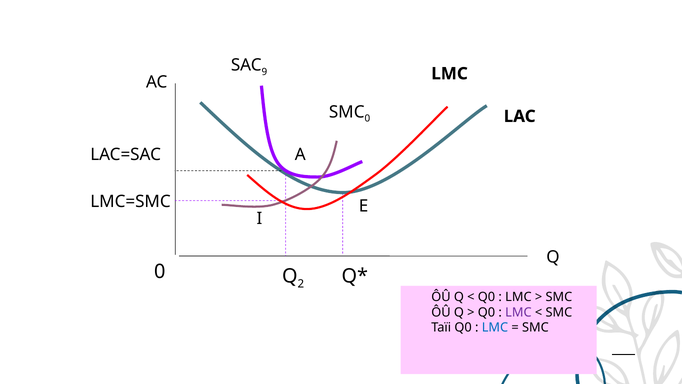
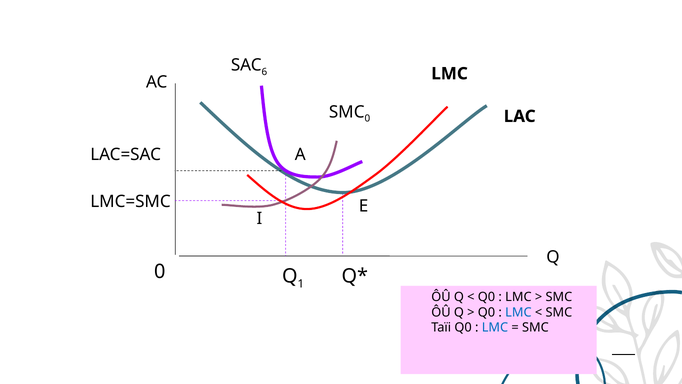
9: 9 -> 6
2: 2 -> 1
LMC at (518, 312) colour: purple -> blue
